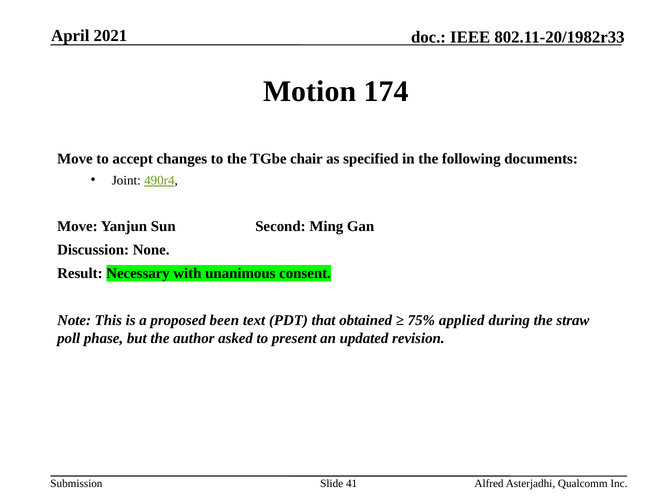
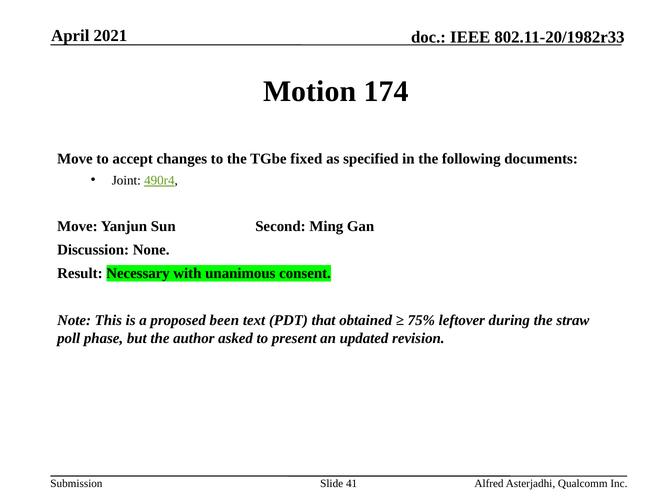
chair: chair -> fixed
applied: applied -> leftover
